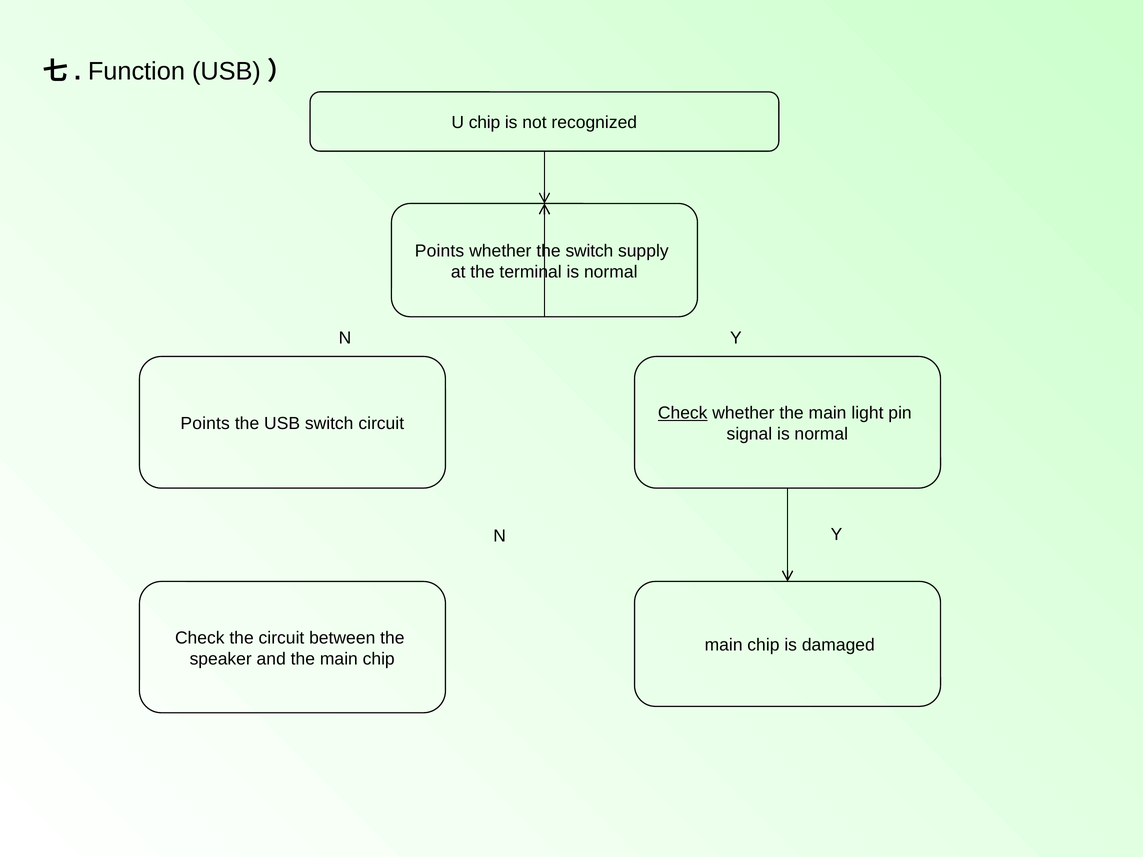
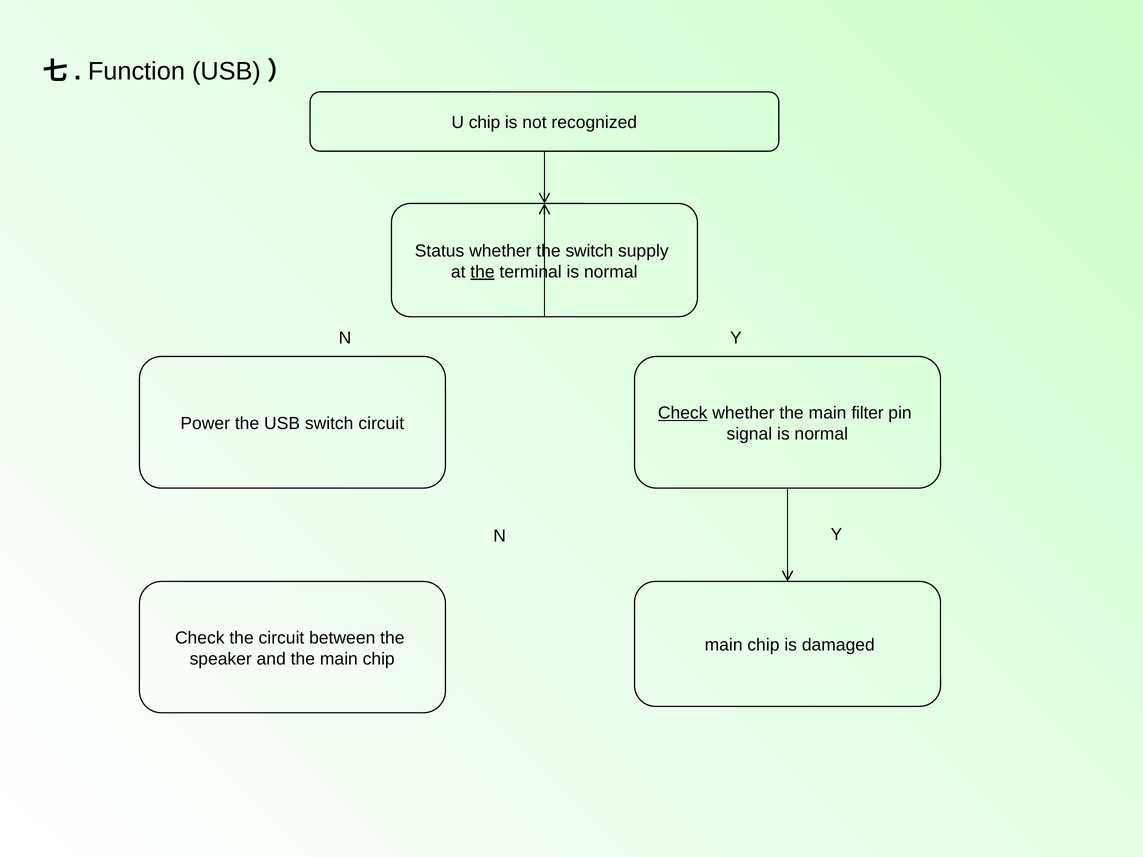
Points at (440, 251): Points -> Status
the at (483, 272) underline: none -> present
light: light -> filter
Points at (205, 424): Points -> Power
